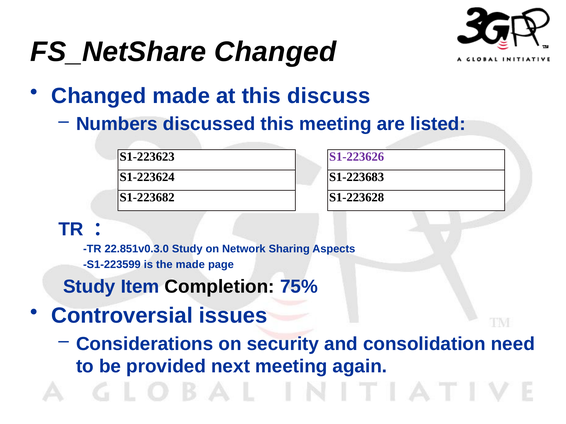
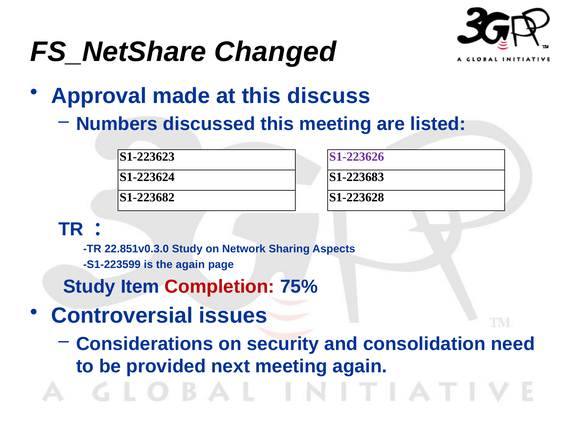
Changed at (99, 96): Changed -> Approval
the made: made -> again
Completion colour: black -> red
